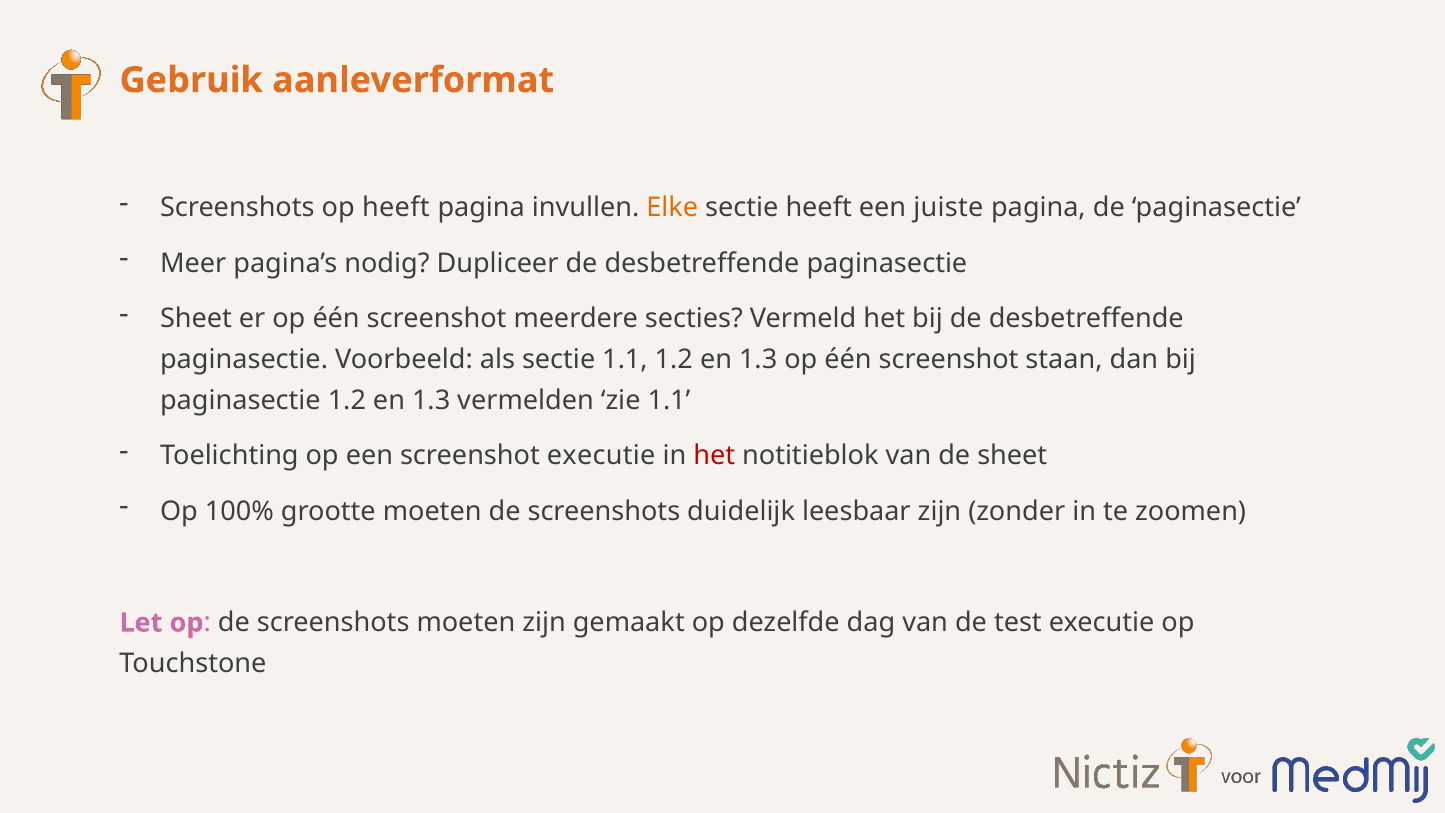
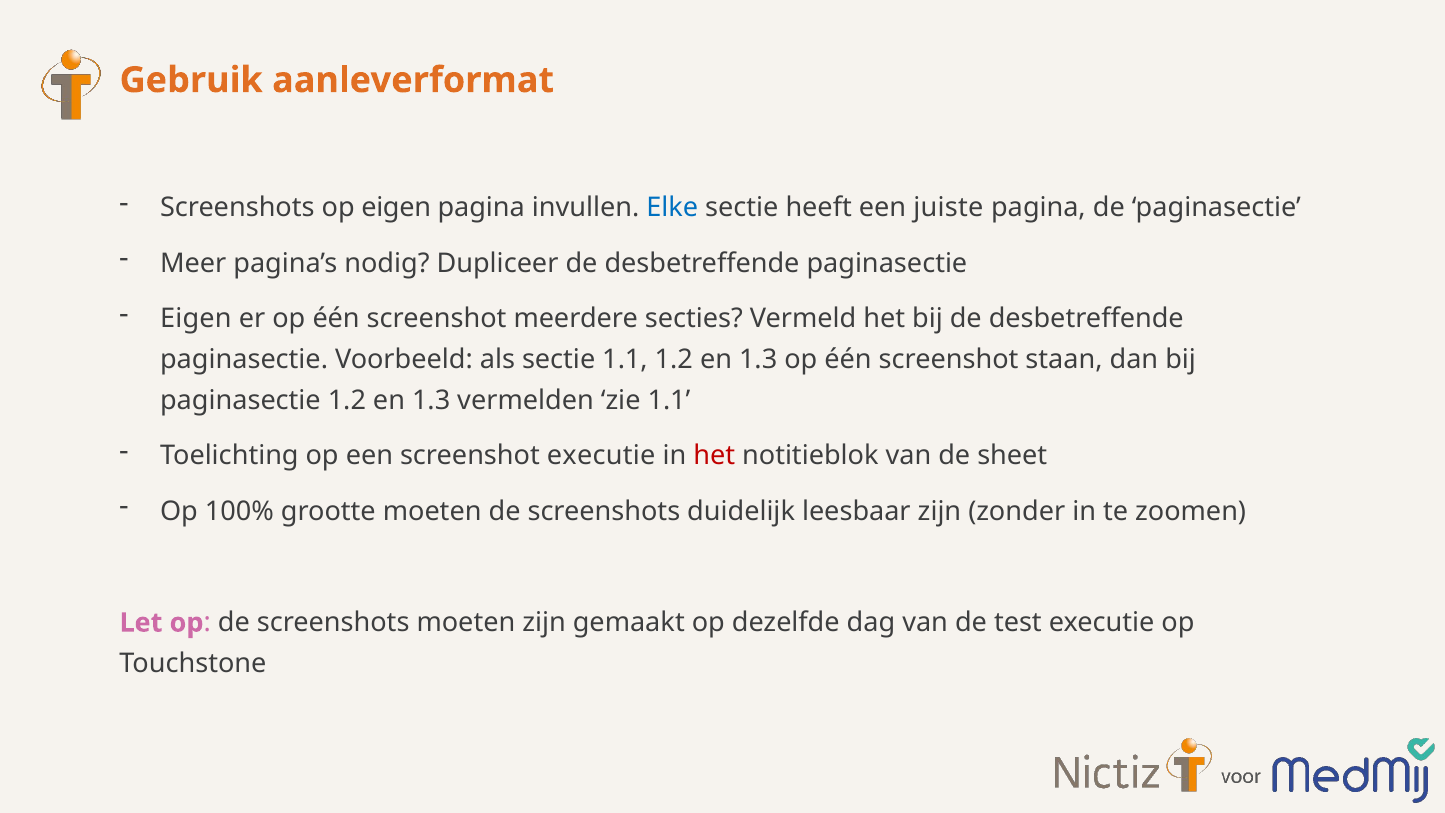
op heeft: heeft -> eigen
Elke colour: orange -> blue
Sheet at (196, 319): Sheet -> Eigen
